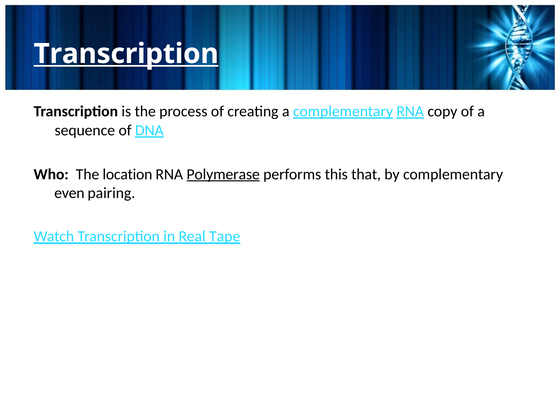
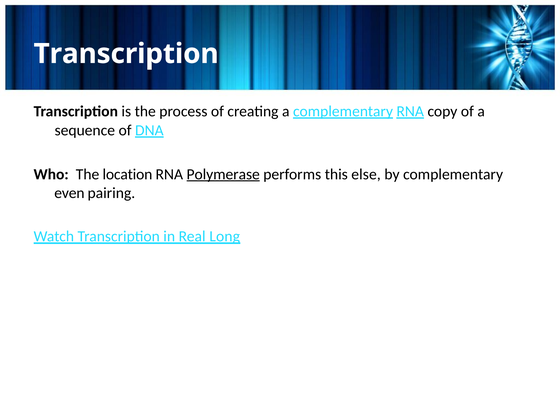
Transcription at (126, 54) underline: present -> none
that: that -> else
Tape: Tape -> Long
